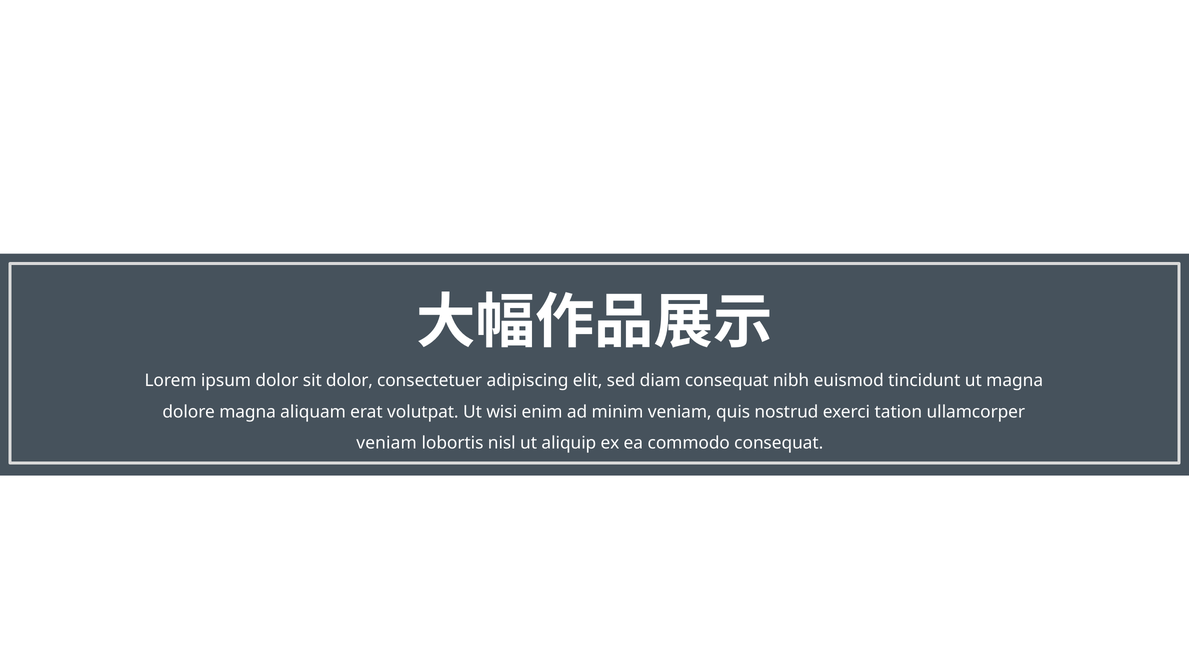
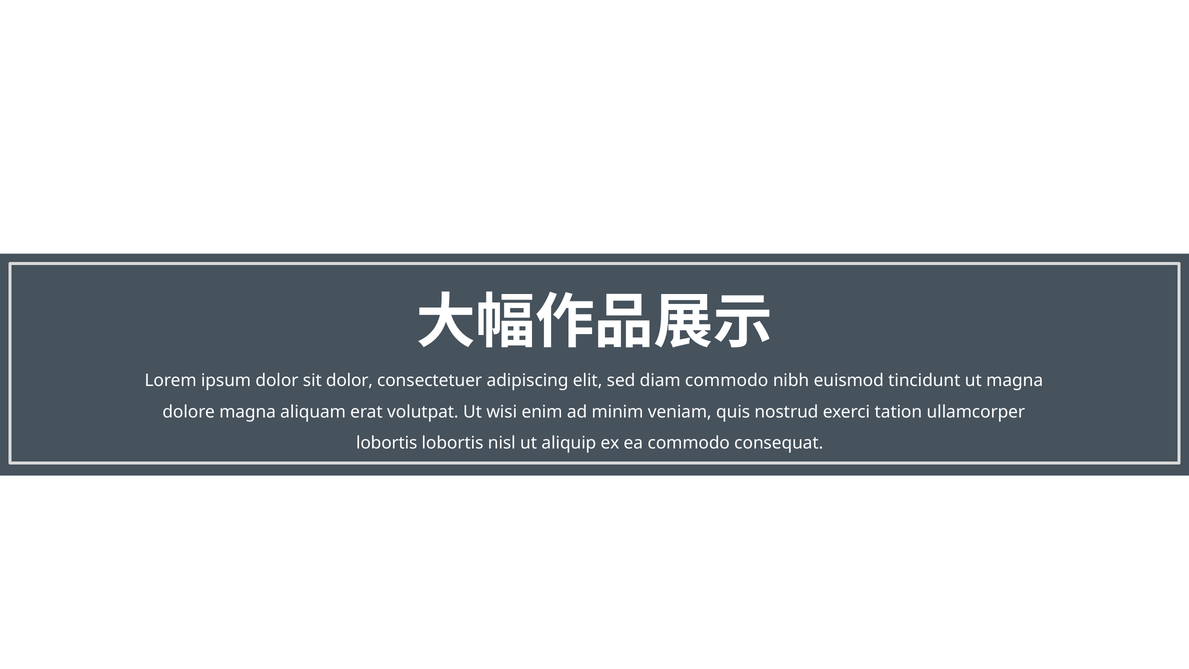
diam consequat: consequat -> commodo
veniam at (387, 443): veniam -> lobortis
